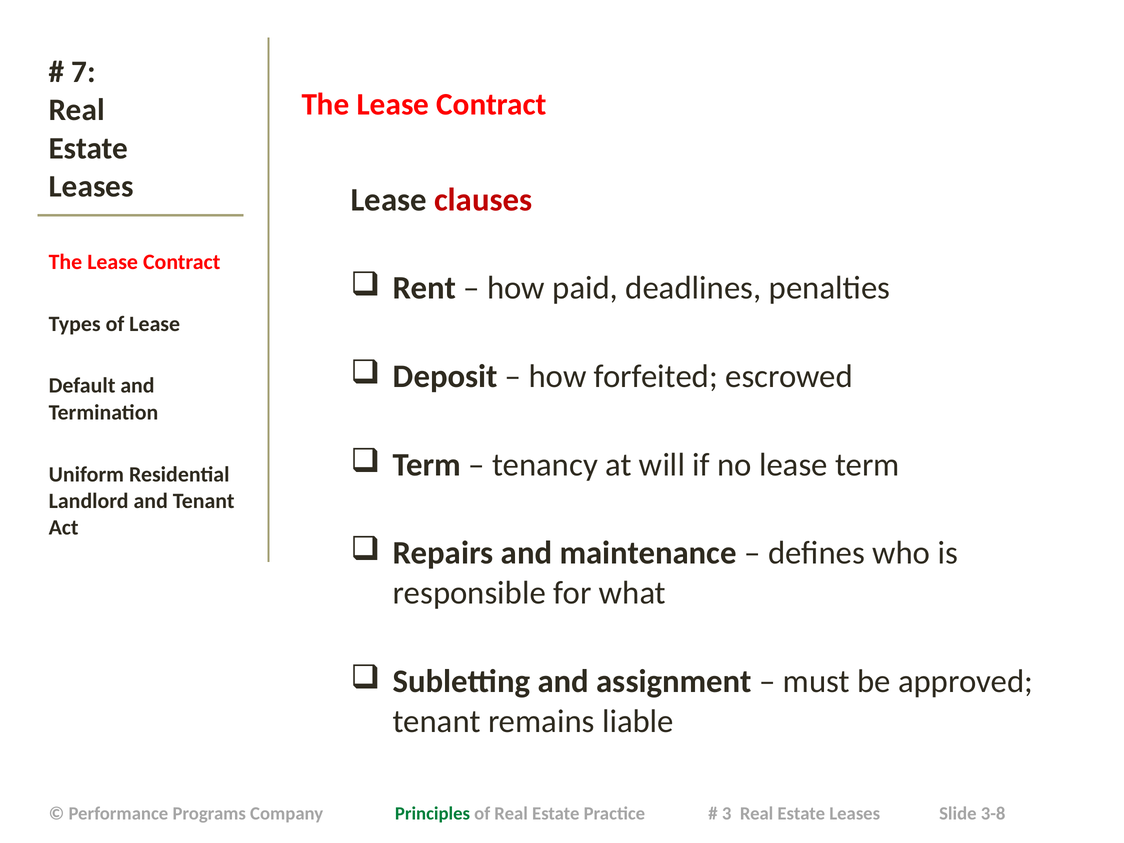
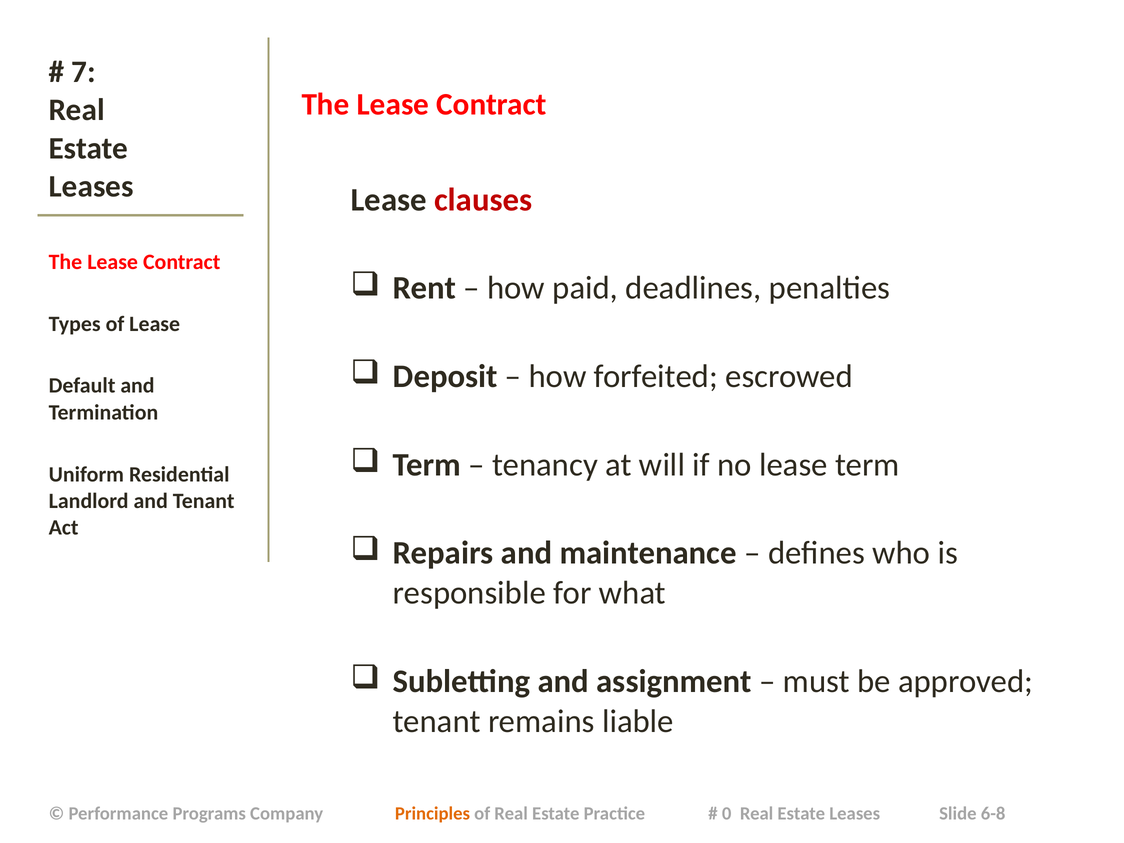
Principles colour: green -> orange
3: 3 -> 0
3-8: 3-8 -> 6-8
